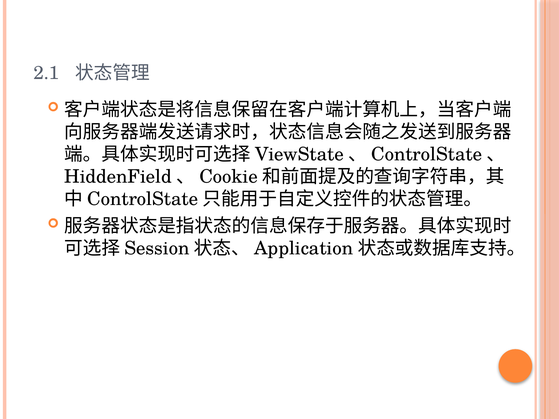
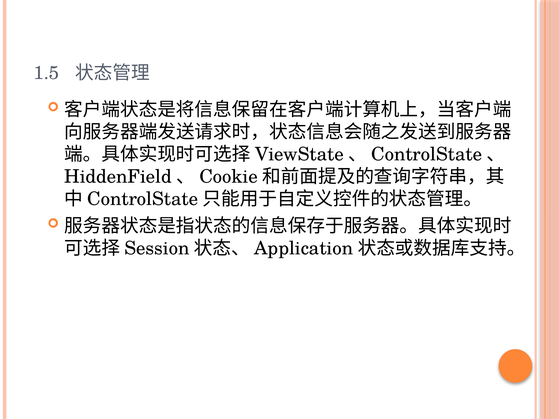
2.1: 2.1 -> 1.5
